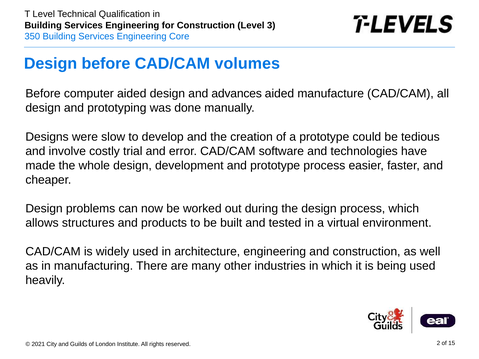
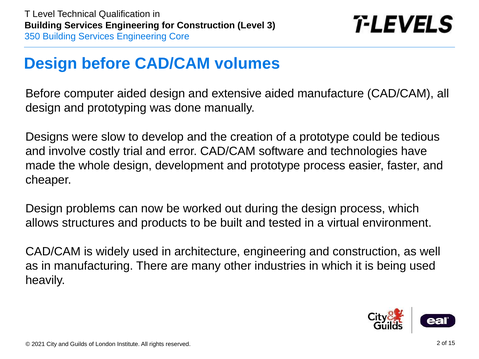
advances: advances -> extensive
